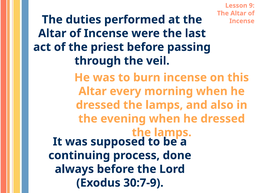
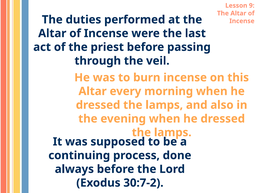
30:7-9: 30:7-9 -> 30:7-2
